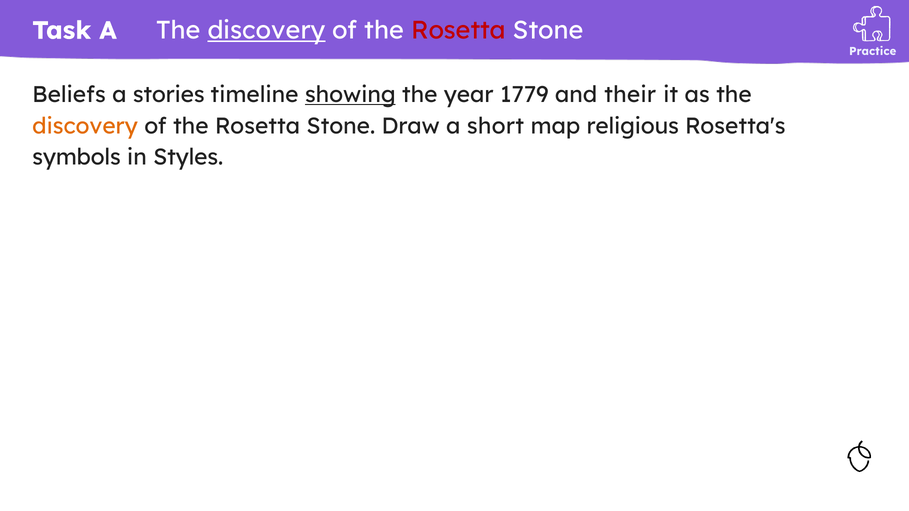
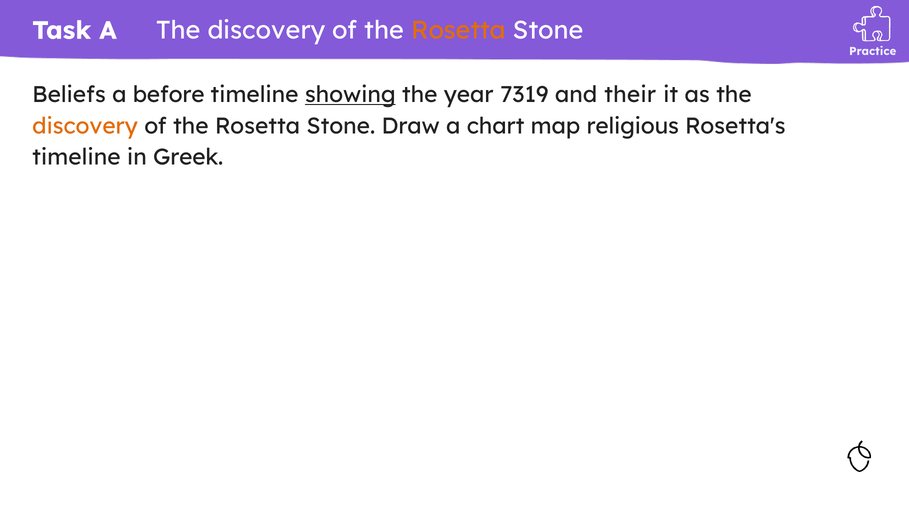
discovery at (266, 30) underline: present -> none
Rosetta at (458, 30) colour: red -> orange
stories: stories -> before
1779: 1779 -> 7319
short: short -> chart
symbols at (77, 157): symbols -> timeline
Styles: Styles -> Greek
